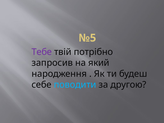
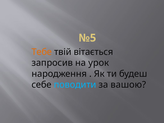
Тебе colour: purple -> orange
потрібно: потрібно -> вітається
який: який -> урок
другою: другою -> вашою
